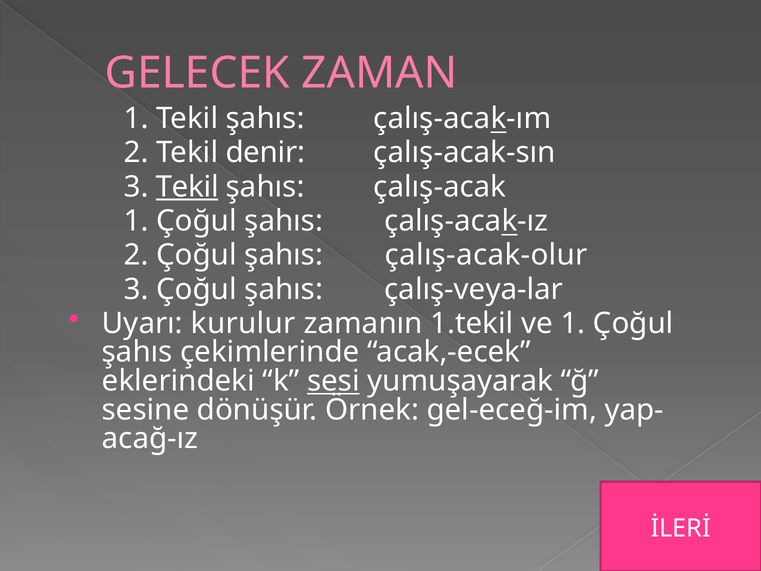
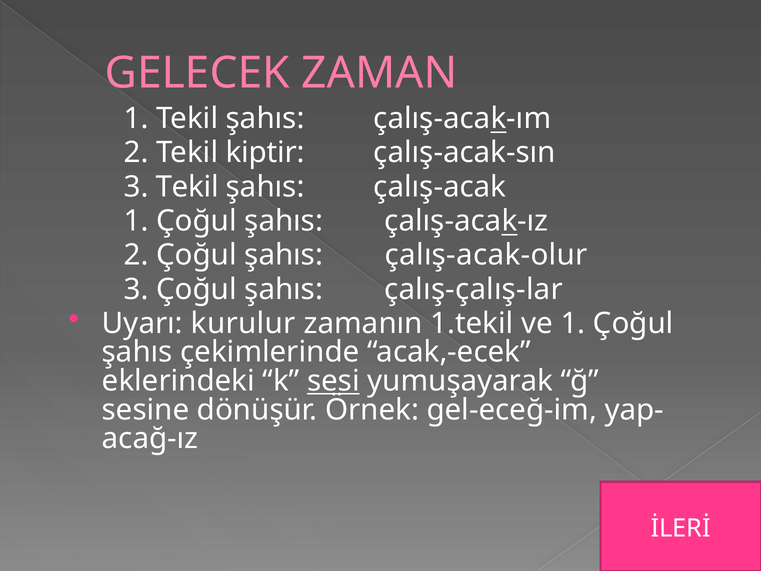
denir: denir -> kiptir
Tekil at (187, 187) underline: present -> none
çalış-veya-lar: çalış-veya-lar -> çalış-çalış-lar
